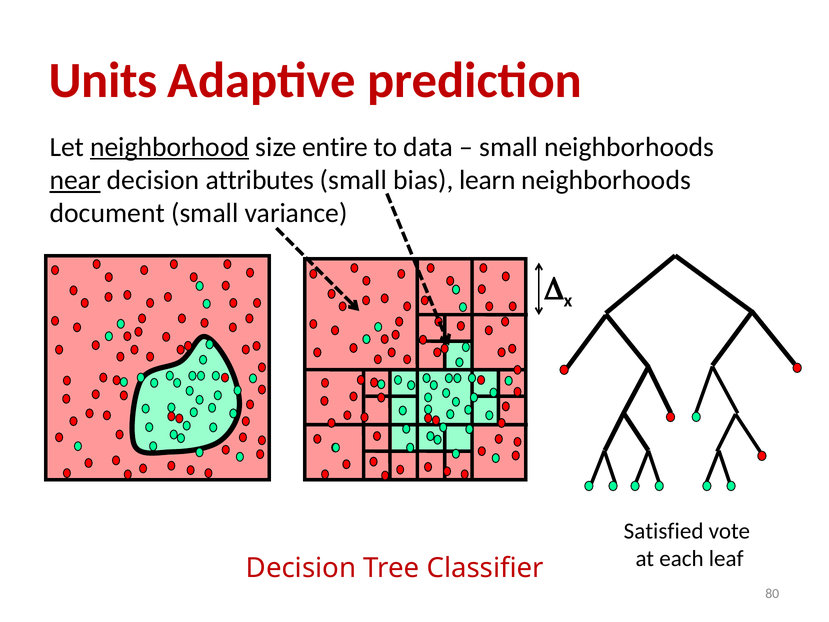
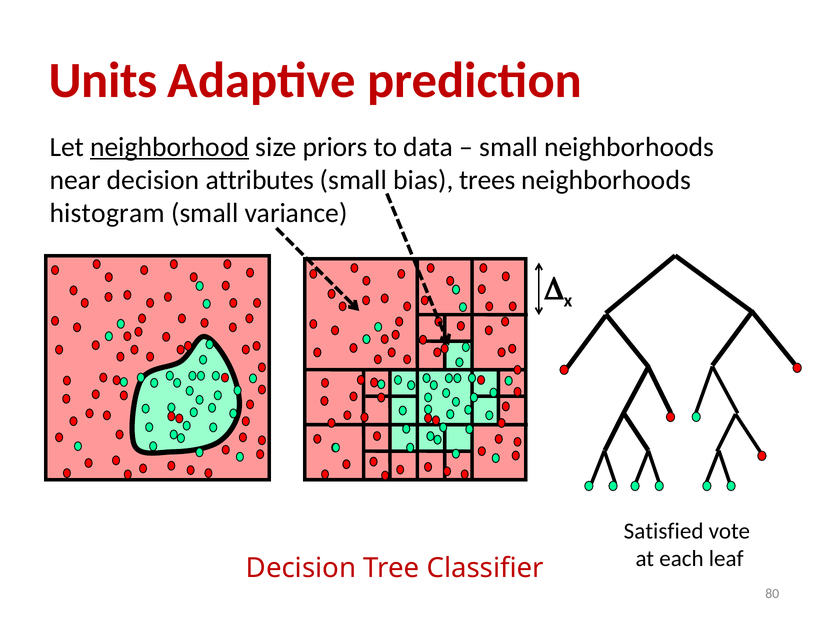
entire: entire -> priors
near underline: present -> none
learn: learn -> trees
document: document -> histogram
